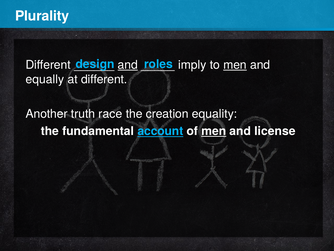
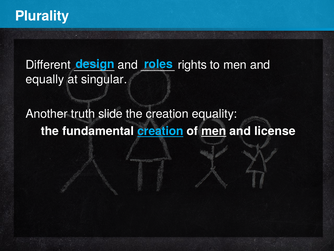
and at (128, 65) underline: present -> none
imply: imply -> rights
men at (235, 65) underline: present -> none
at different: different -> singular
race: race -> slide
fundamental account: account -> creation
